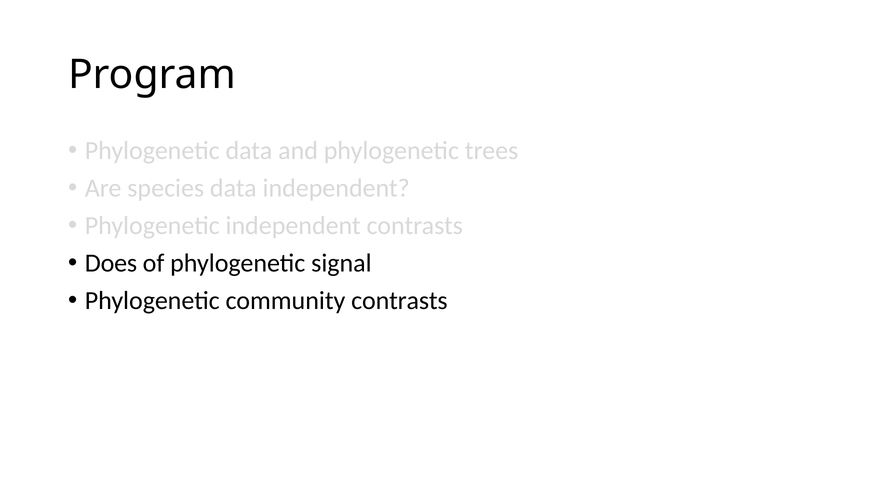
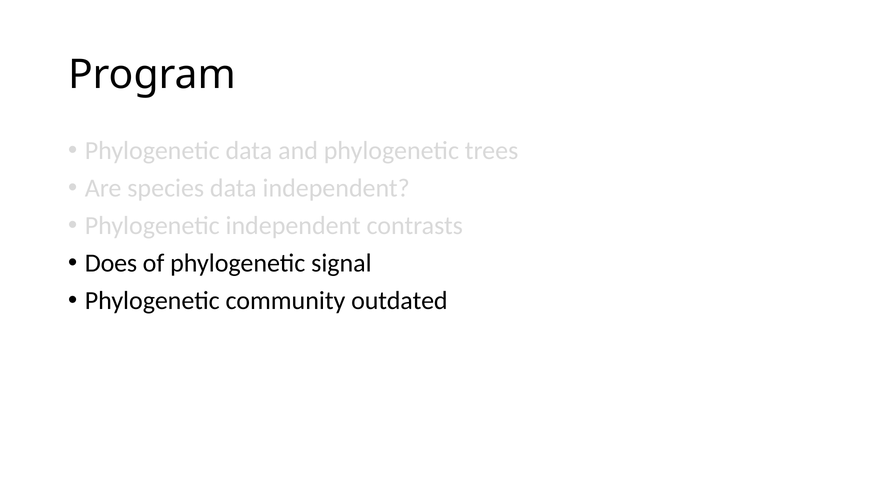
community contrasts: contrasts -> outdated
